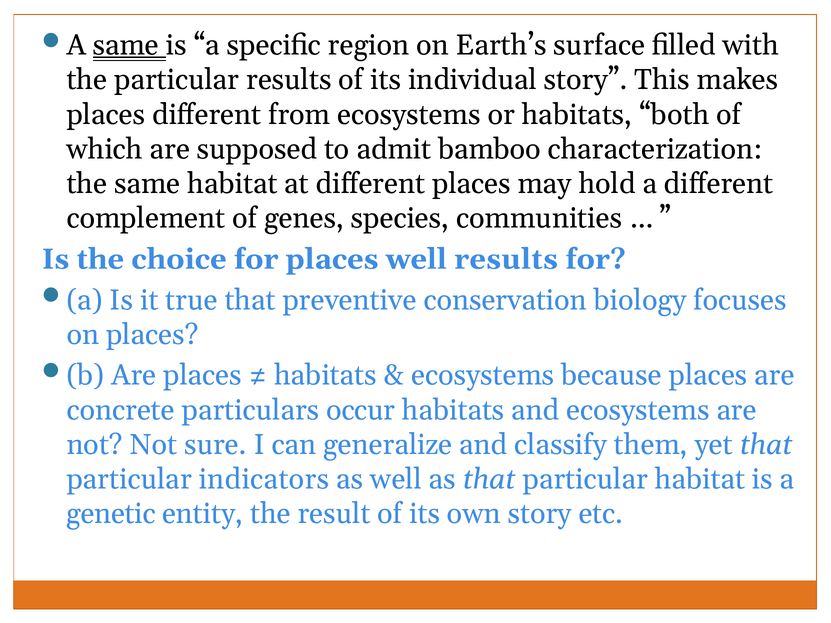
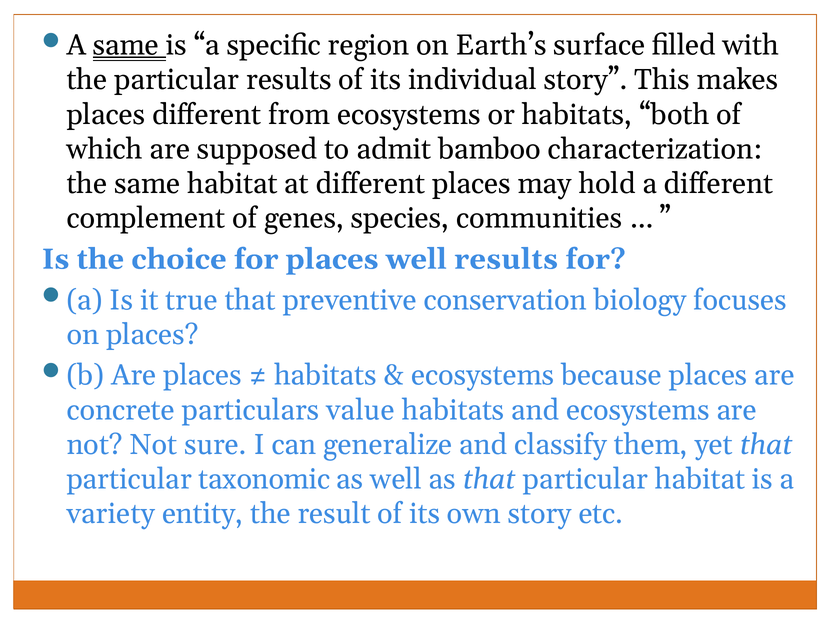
occur: occur -> value
indicators: indicators -> taxonomic
genetic: genetic -> variety
